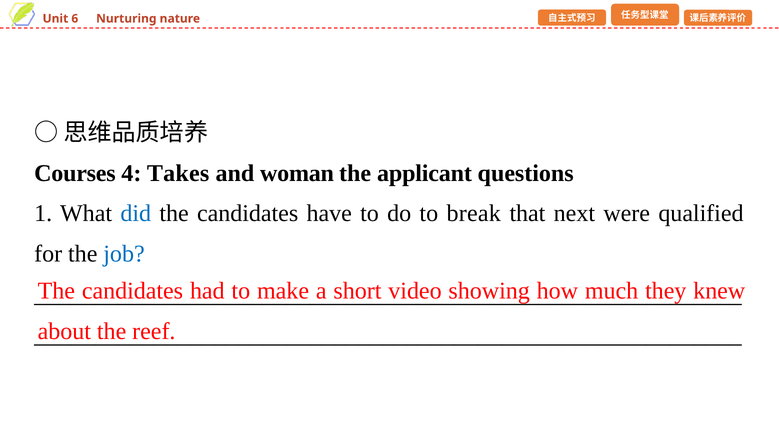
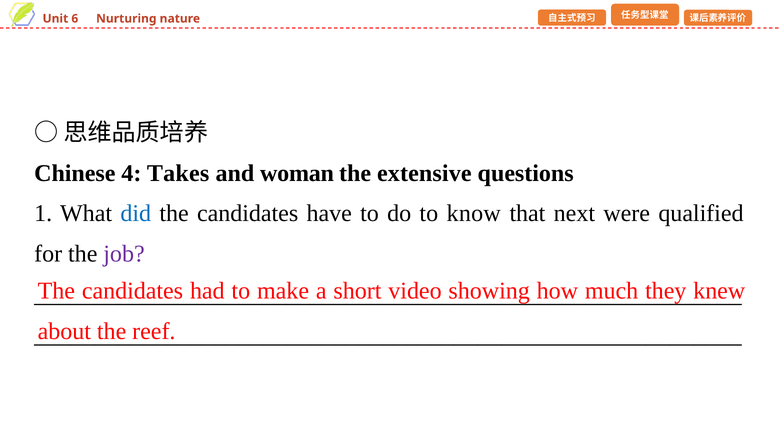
Courses: Courses -> Chinese
applicant: applicant -> extensive
break: break -> know
job colour: blue -> purple
